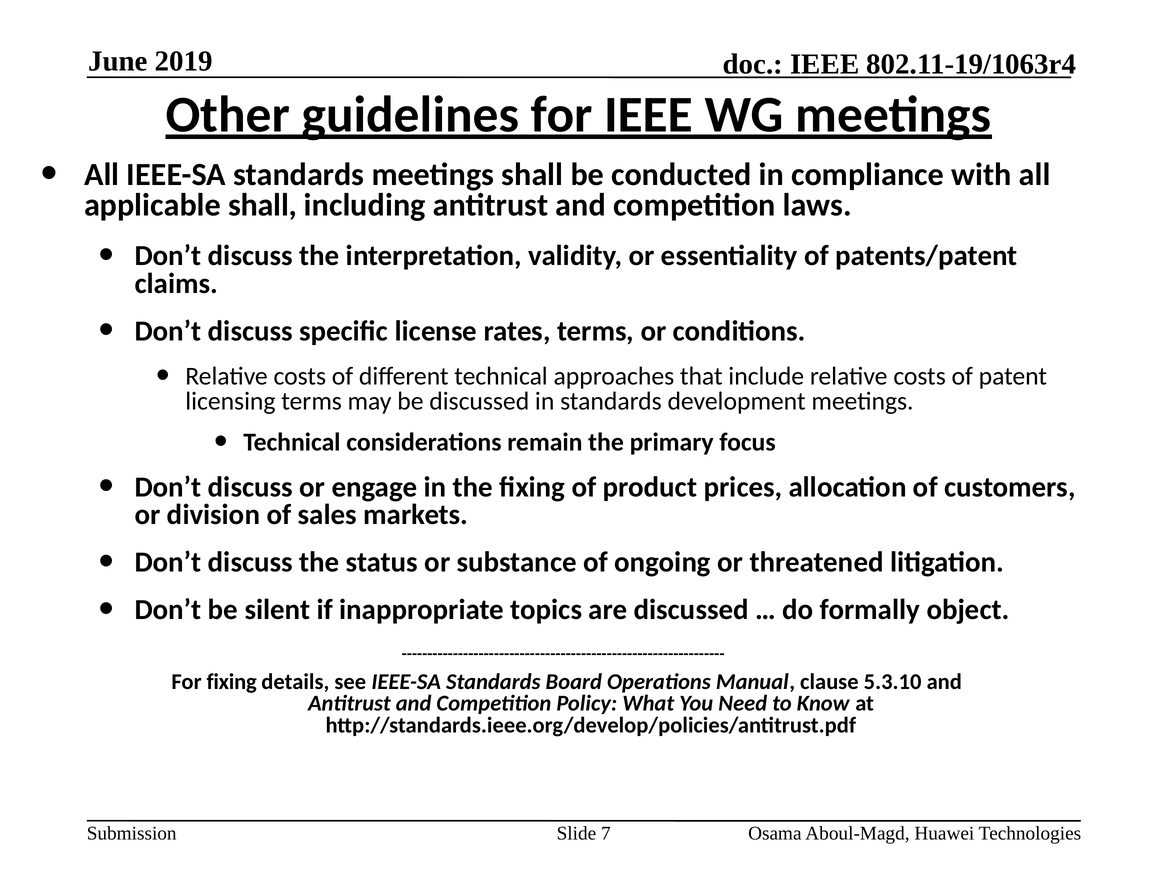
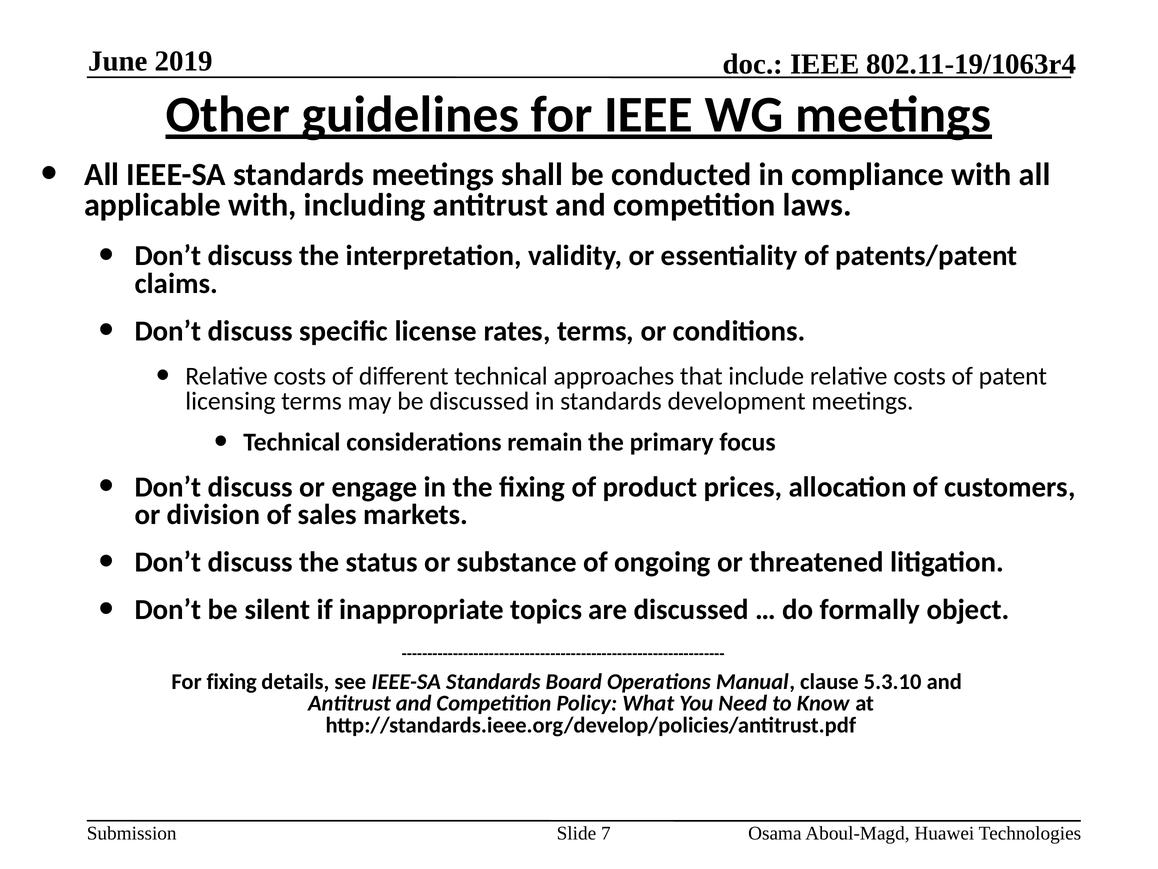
applicable shall: shall -> with
